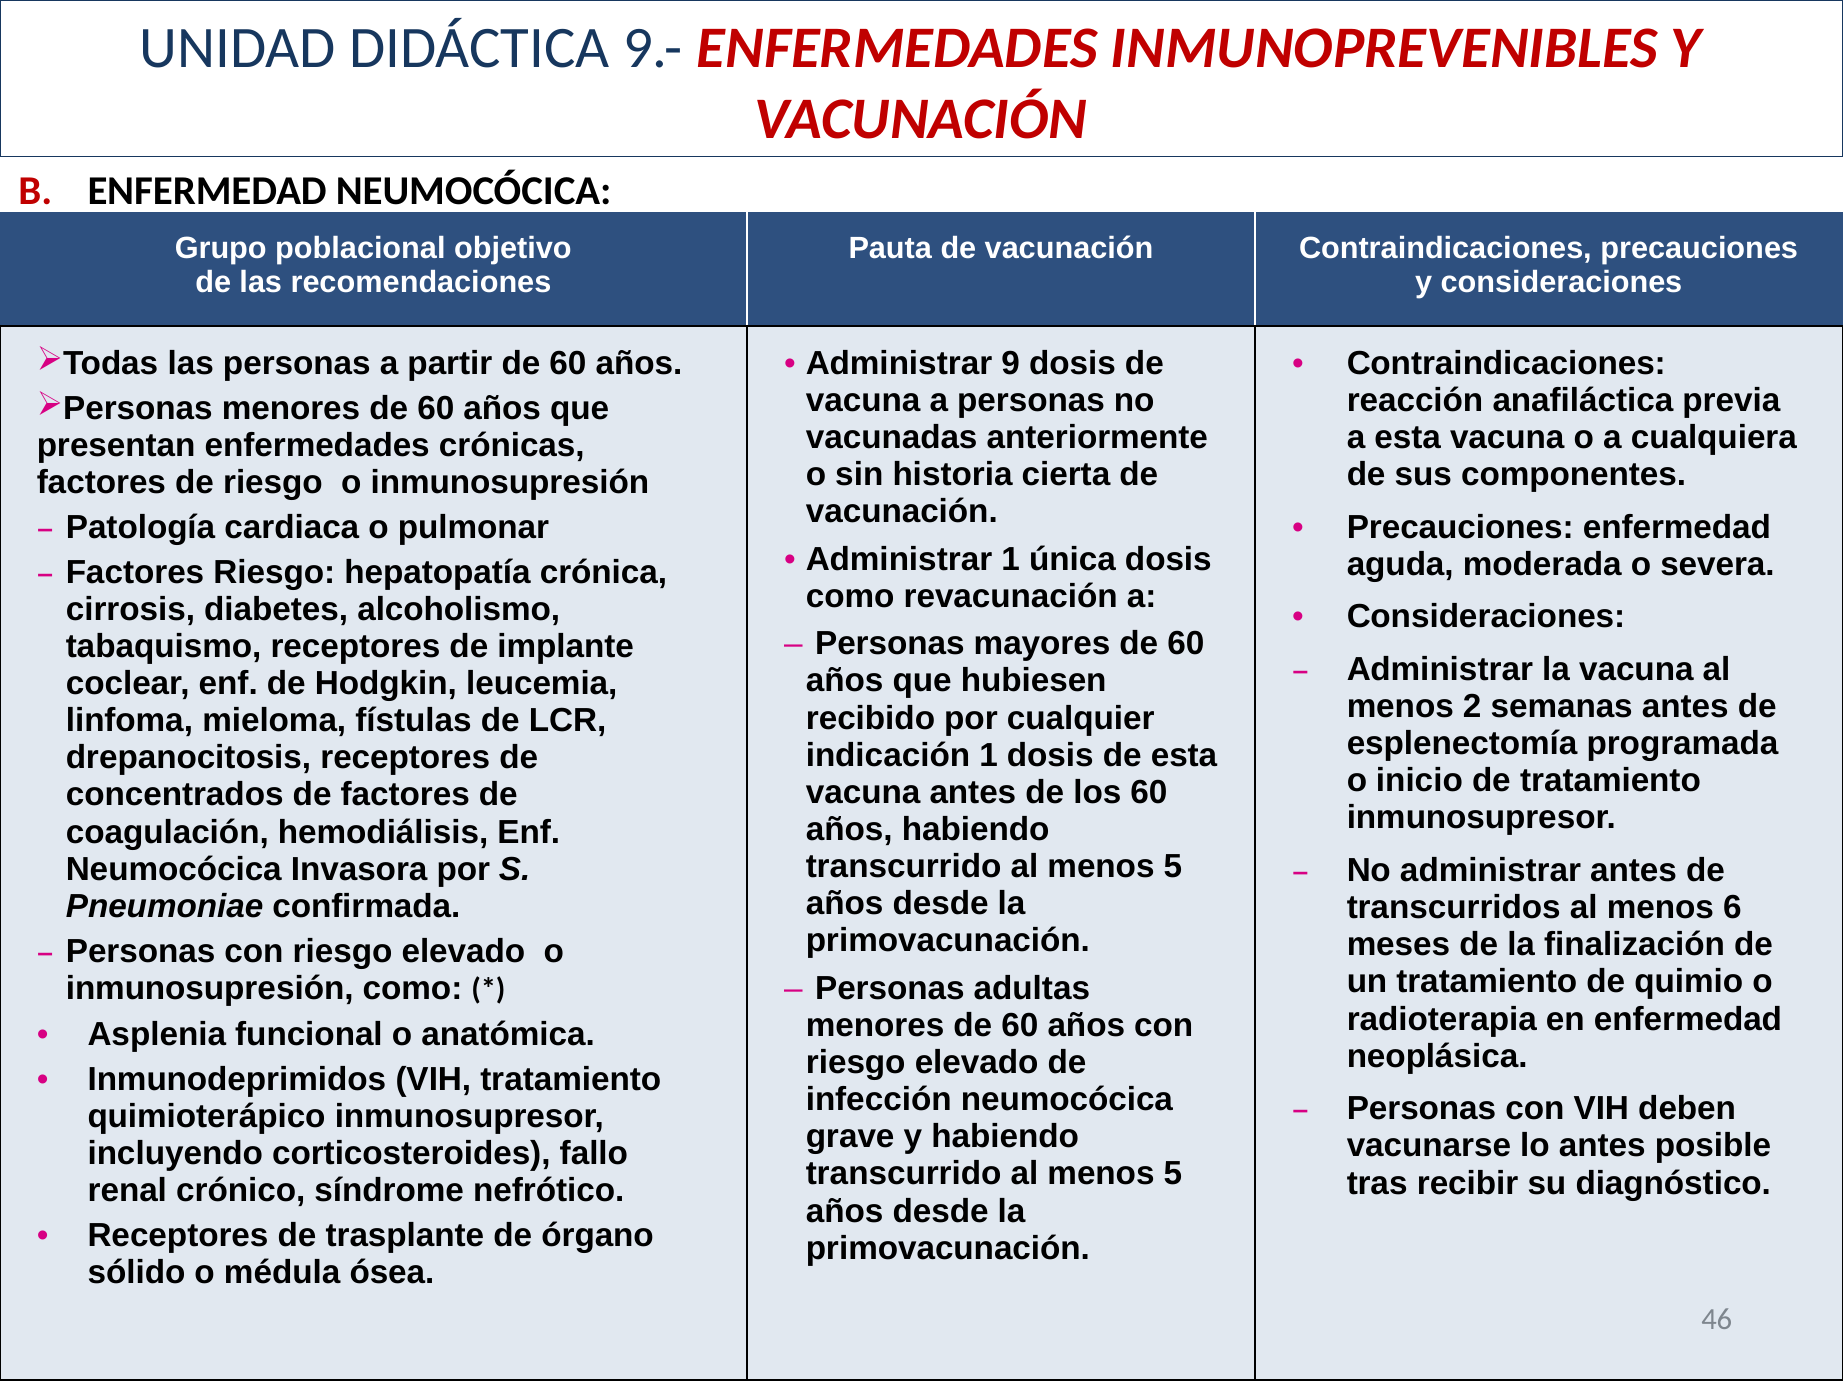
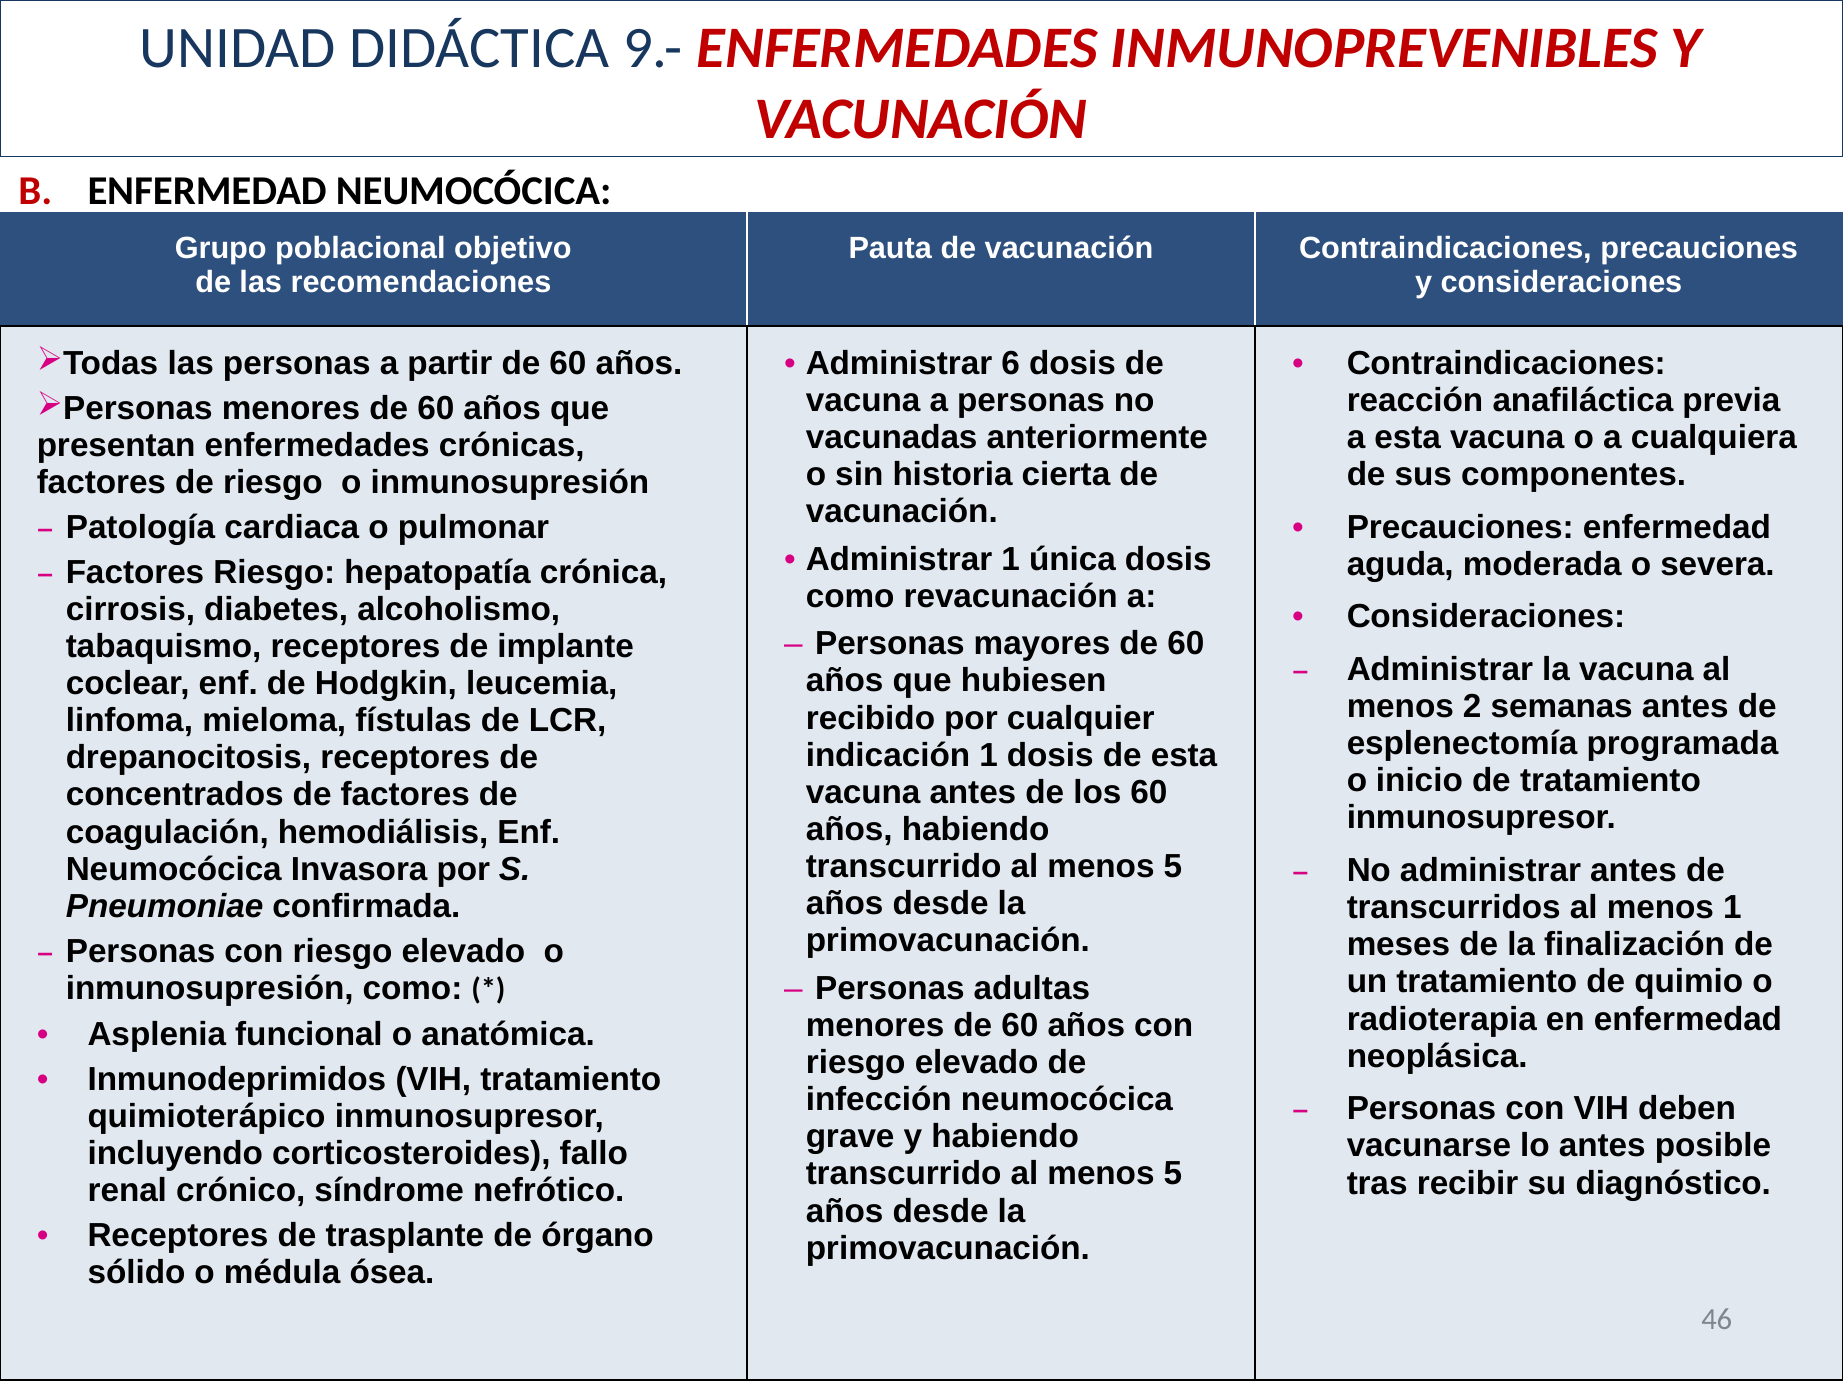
9: 9 -> 6
menos 6: 6 -> 1
